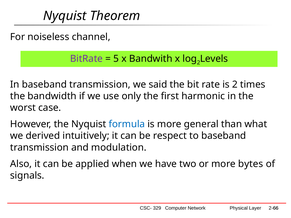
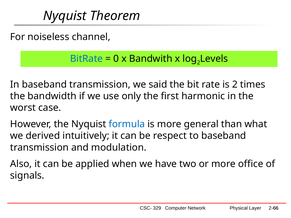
BitRate colour: purple -> blue
5: 5 -> 0
bytes: bytes -> office
